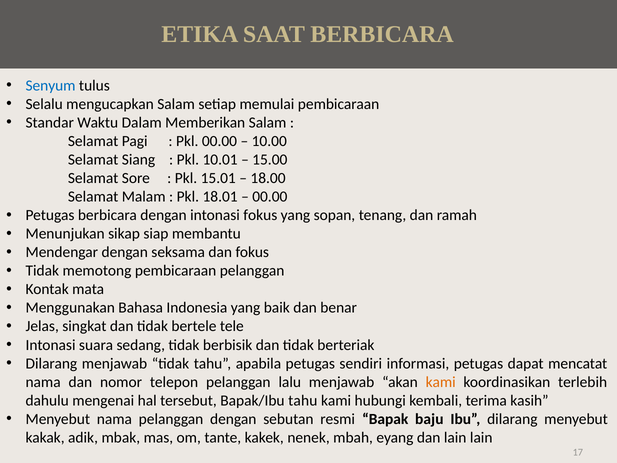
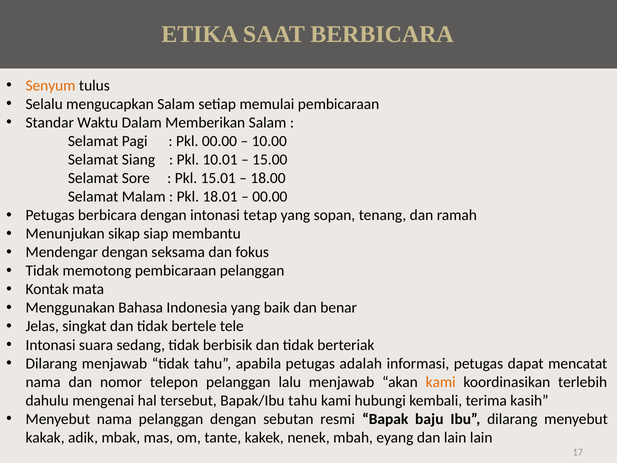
Senyum colour: blue -> orange
intonasi fokus: fokus -> tetap
sendiri: sendiri -> adalah
